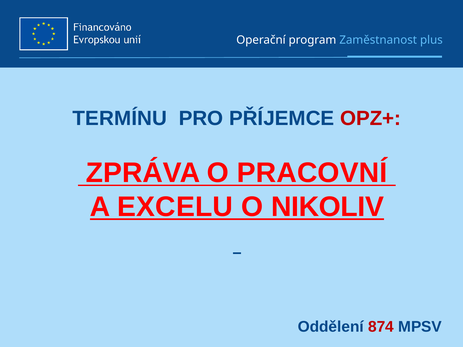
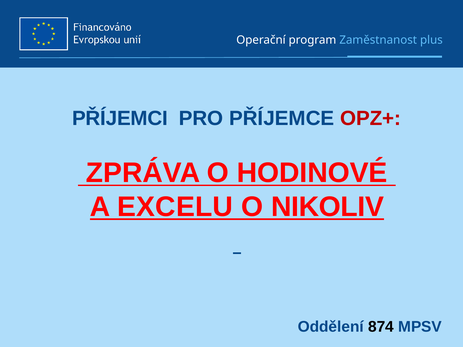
TERMÍNU: TERMÍNU -> PŘÍJEMCI
PRACOVNÍ: PRACOVNÍ -> HODINOVÉ
874 colour: red -> black
